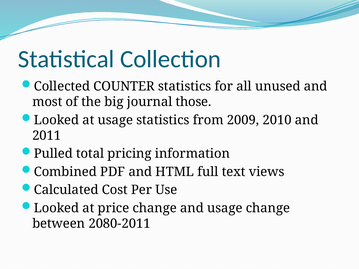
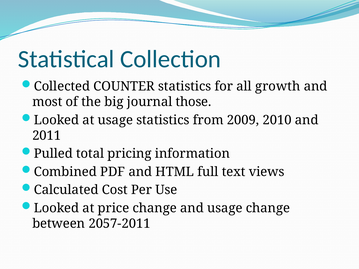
unused: unused -> growth
2080-2011: 2080-2011 -> 2057-2011
